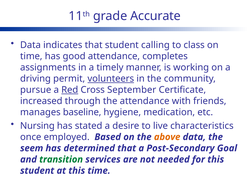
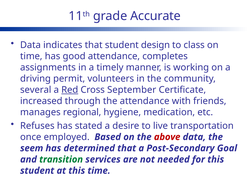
calling: calling -> design
volunteers underline: present -> none
pursue: pursue -> several
baseline: baseline -> regional
Nursing: Nursing -> Refuses
characteristics: characteristics -> transportation
above colour: orange -> red
